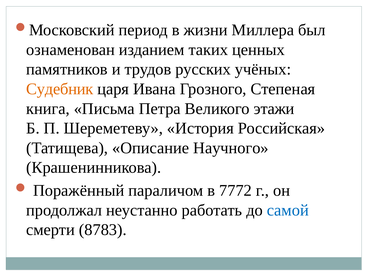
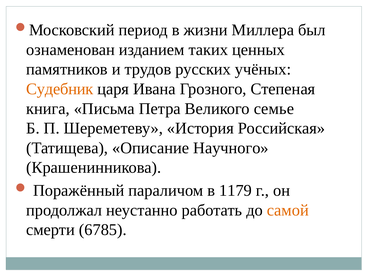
этажи: этажи -> семье
7772: 7772 -> 1179
самой colour: blue -> orange
8783: 8783 -> 6785
